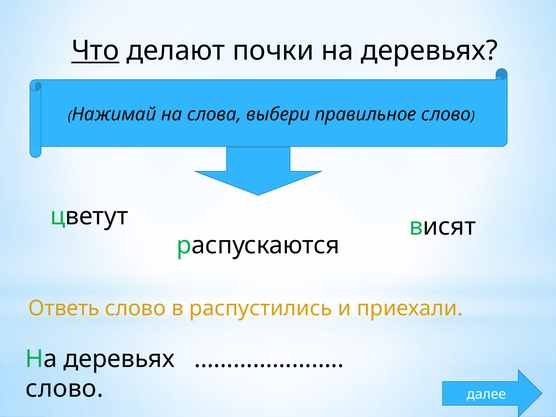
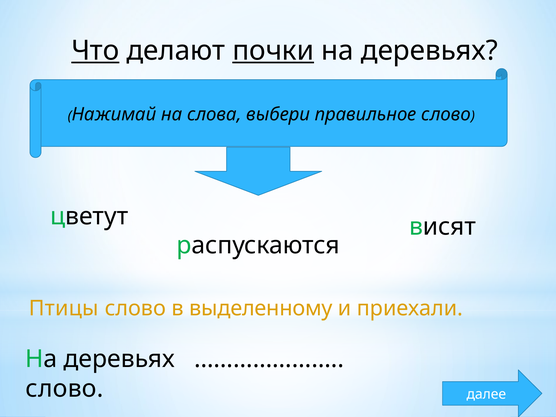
почки underline: none -> present
Ответь: Ответь -> Птицы
распустились: распустились -> выделенному
